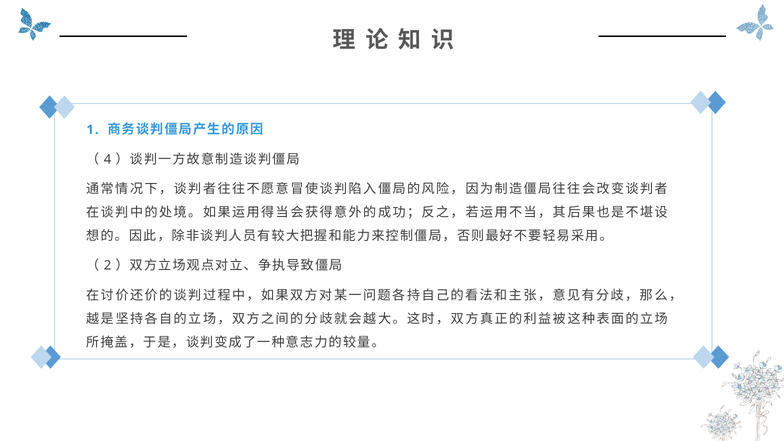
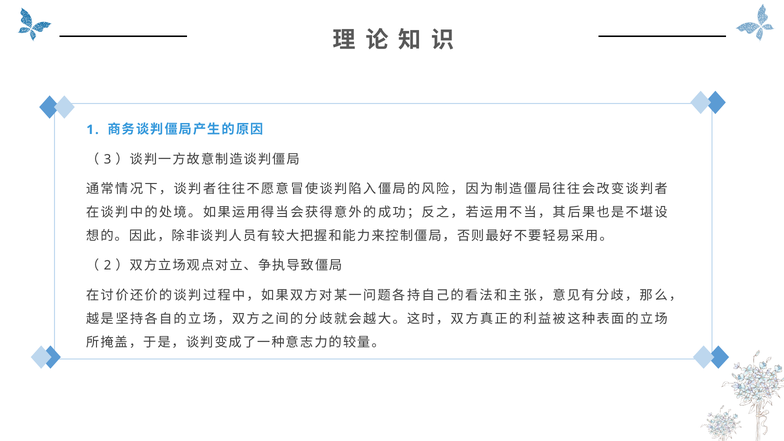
4: 4 -> 3
